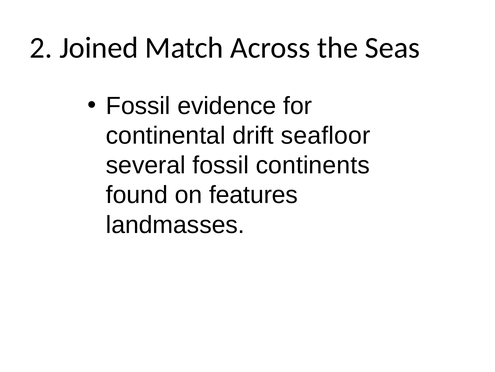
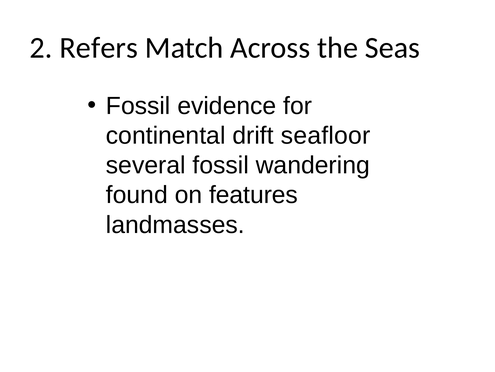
Joined: Joined -> Refers
continents: continents -> wandering
